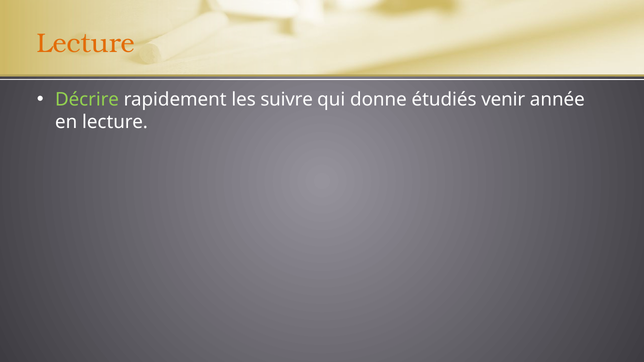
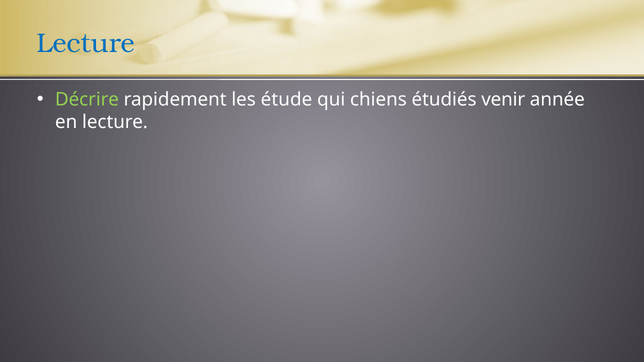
Lecture at (86, 43) colour: orange -> blue
suivre: suivre -> étude
donne: donne -> chiens
